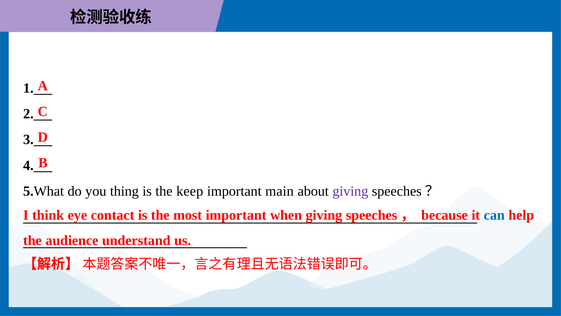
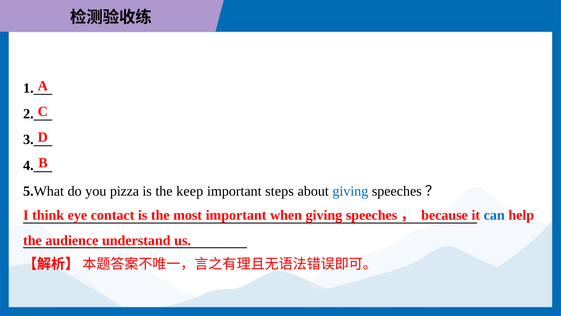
thing: thing -> pizza
main: main -> steps
giving at (350, 191) colour: purple -> blue
